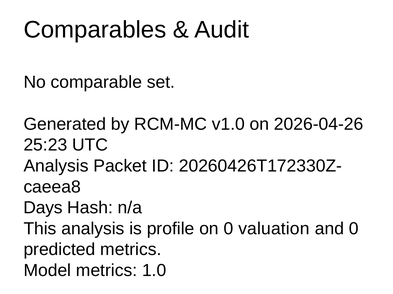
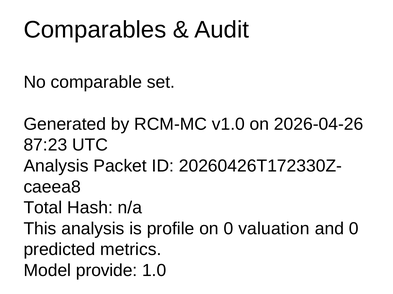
25:23: 25:23 -> 87:23
Days: Days -> Total
Model metrics: metrics -> provide
